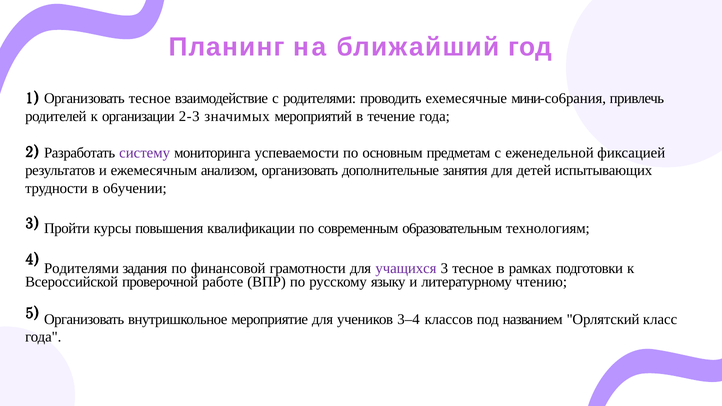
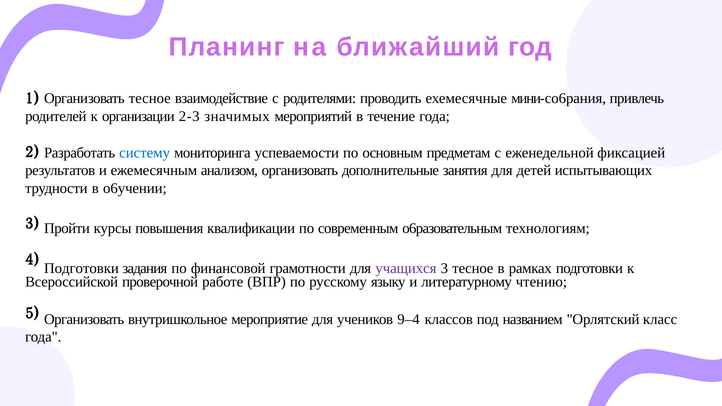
систему colour: purple -> blue
Родителями at (81, 268): Родителями -> Подготовки
3–4: 3–4 -> 9–4
